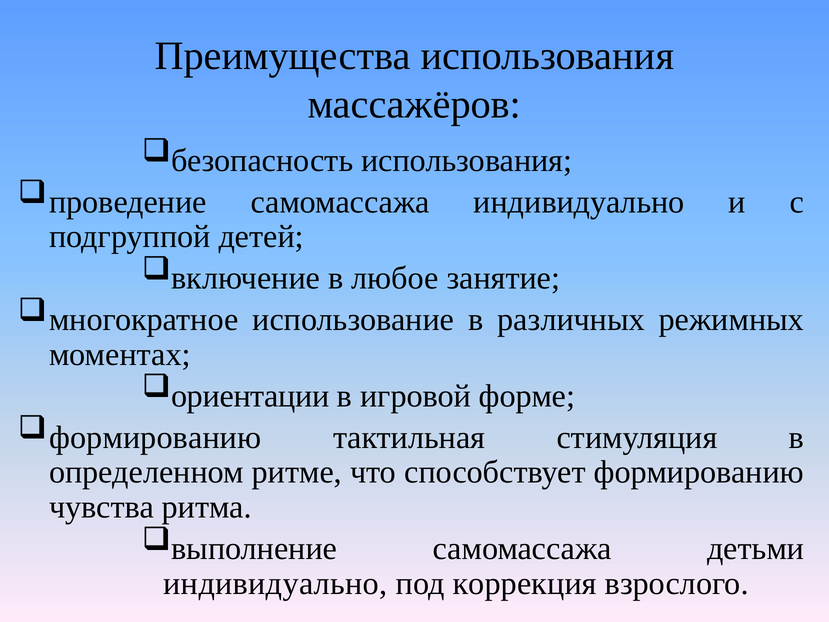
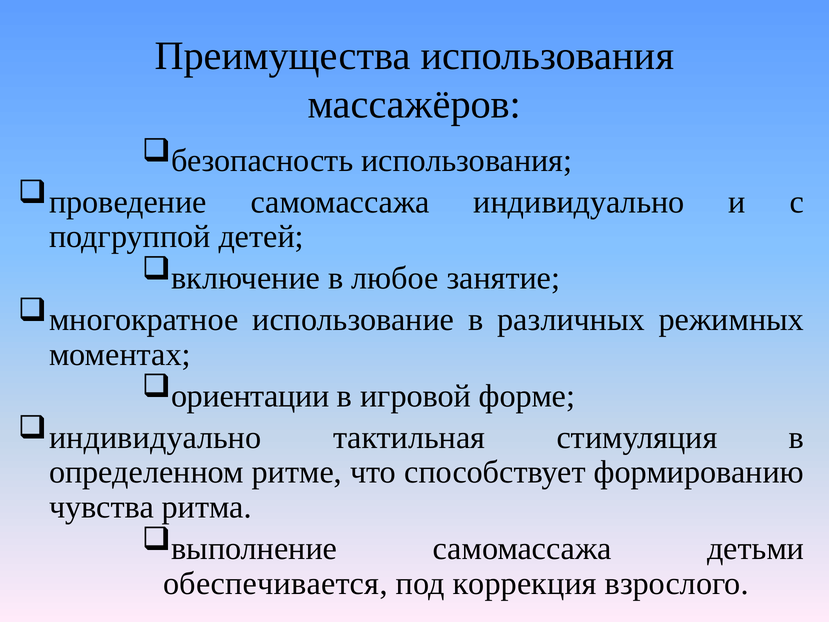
формированию at (155, 437): формированию -> индивидуально
индивидуально at (275, 583): индивидуально -> обеспечивается
